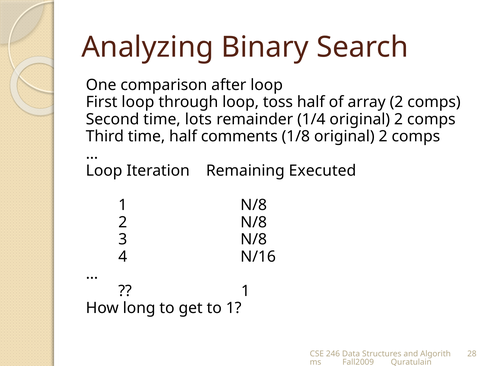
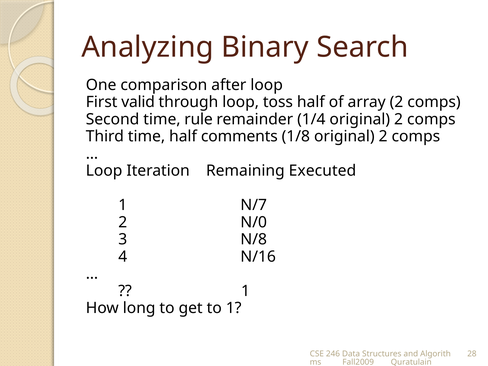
First loop: loop -> valid
lots: lots -> rule
1 N/8: N/8 -> N/7
2 N/8: N/8 -> N/0
